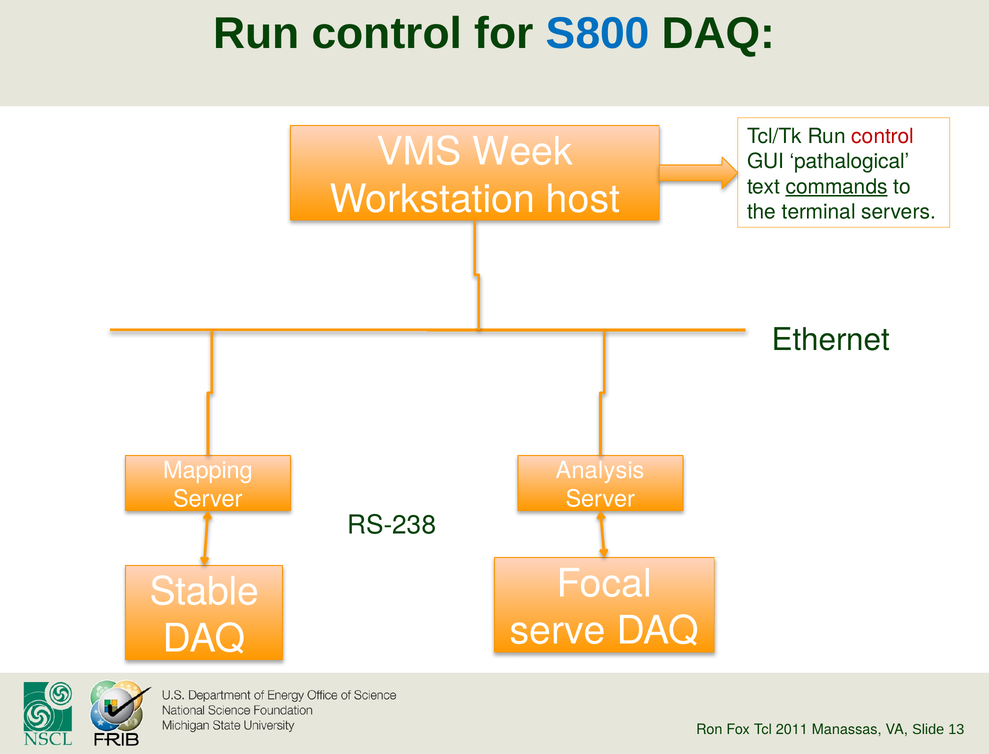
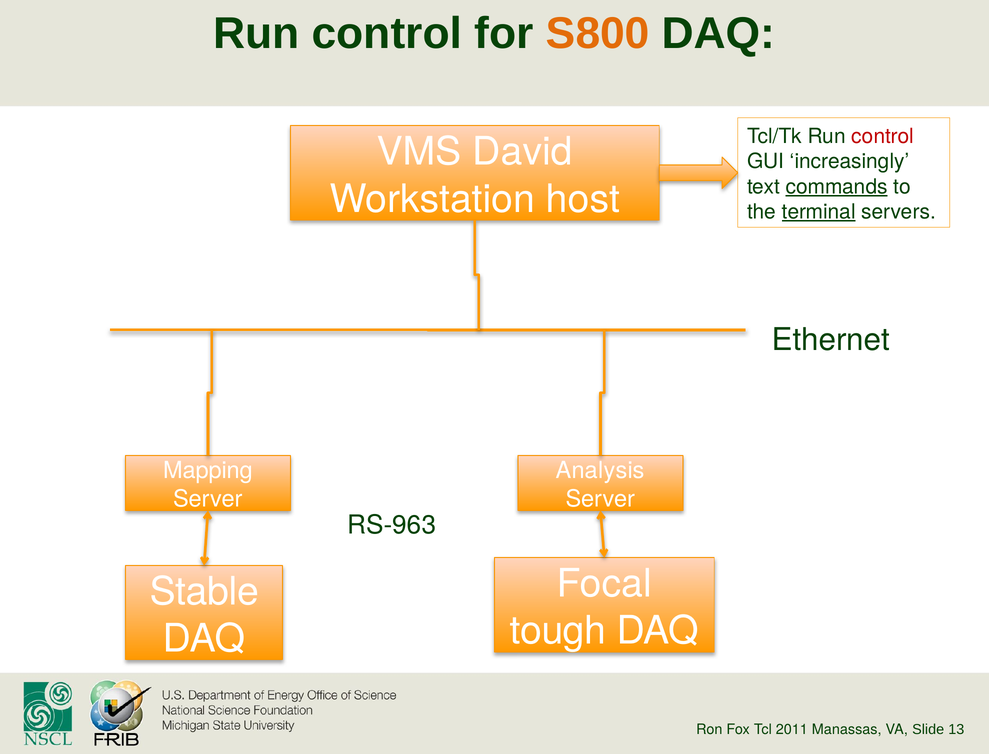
S800 colour: blue -> orange
Week: Week -> David
pathalogical: pathalogical -> increasingly
terminal underline: none -> present
RS-238: RS-238 -> RS-963
serve: serve -> tough
